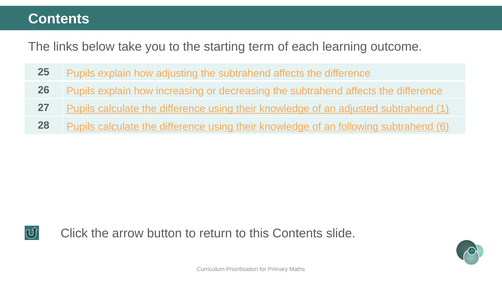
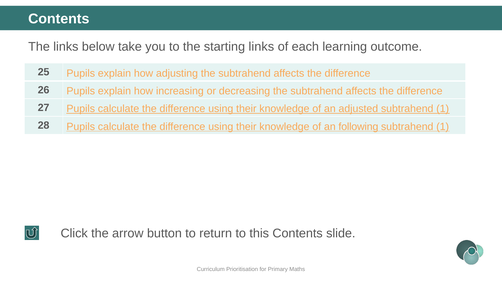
starting term: term -> links
6 at (443, 127): 6 -> 1
